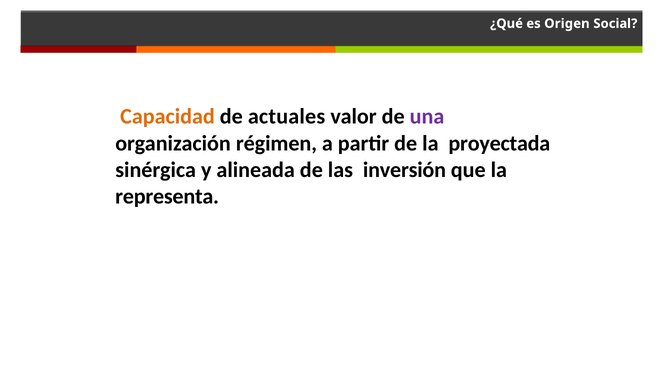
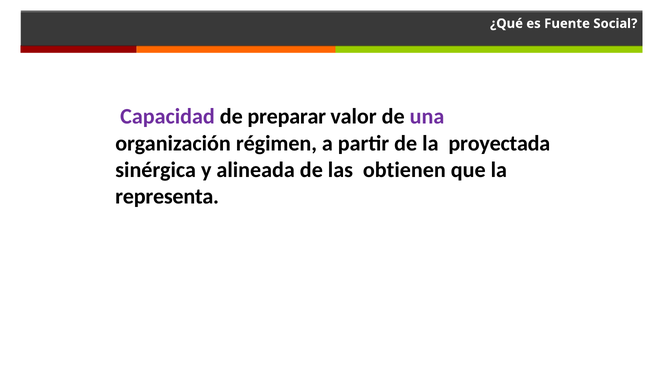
Origen: Origen -> Fuente
Capacidad colour: orange -> purple
actuales: actuales -> preparar
inversión: inversión -> obtienen
